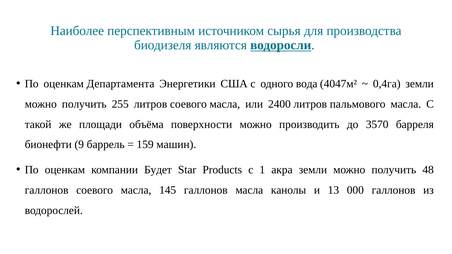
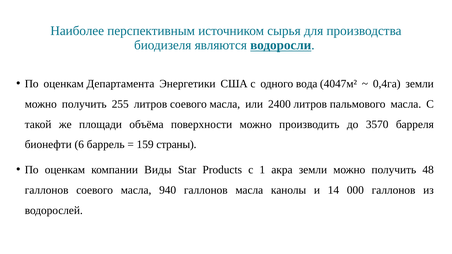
9: 9 -> 6
машин: машин -> страны
Будет: Будет -> Виды
145: 145 -> 940
13: 13 -> 14
